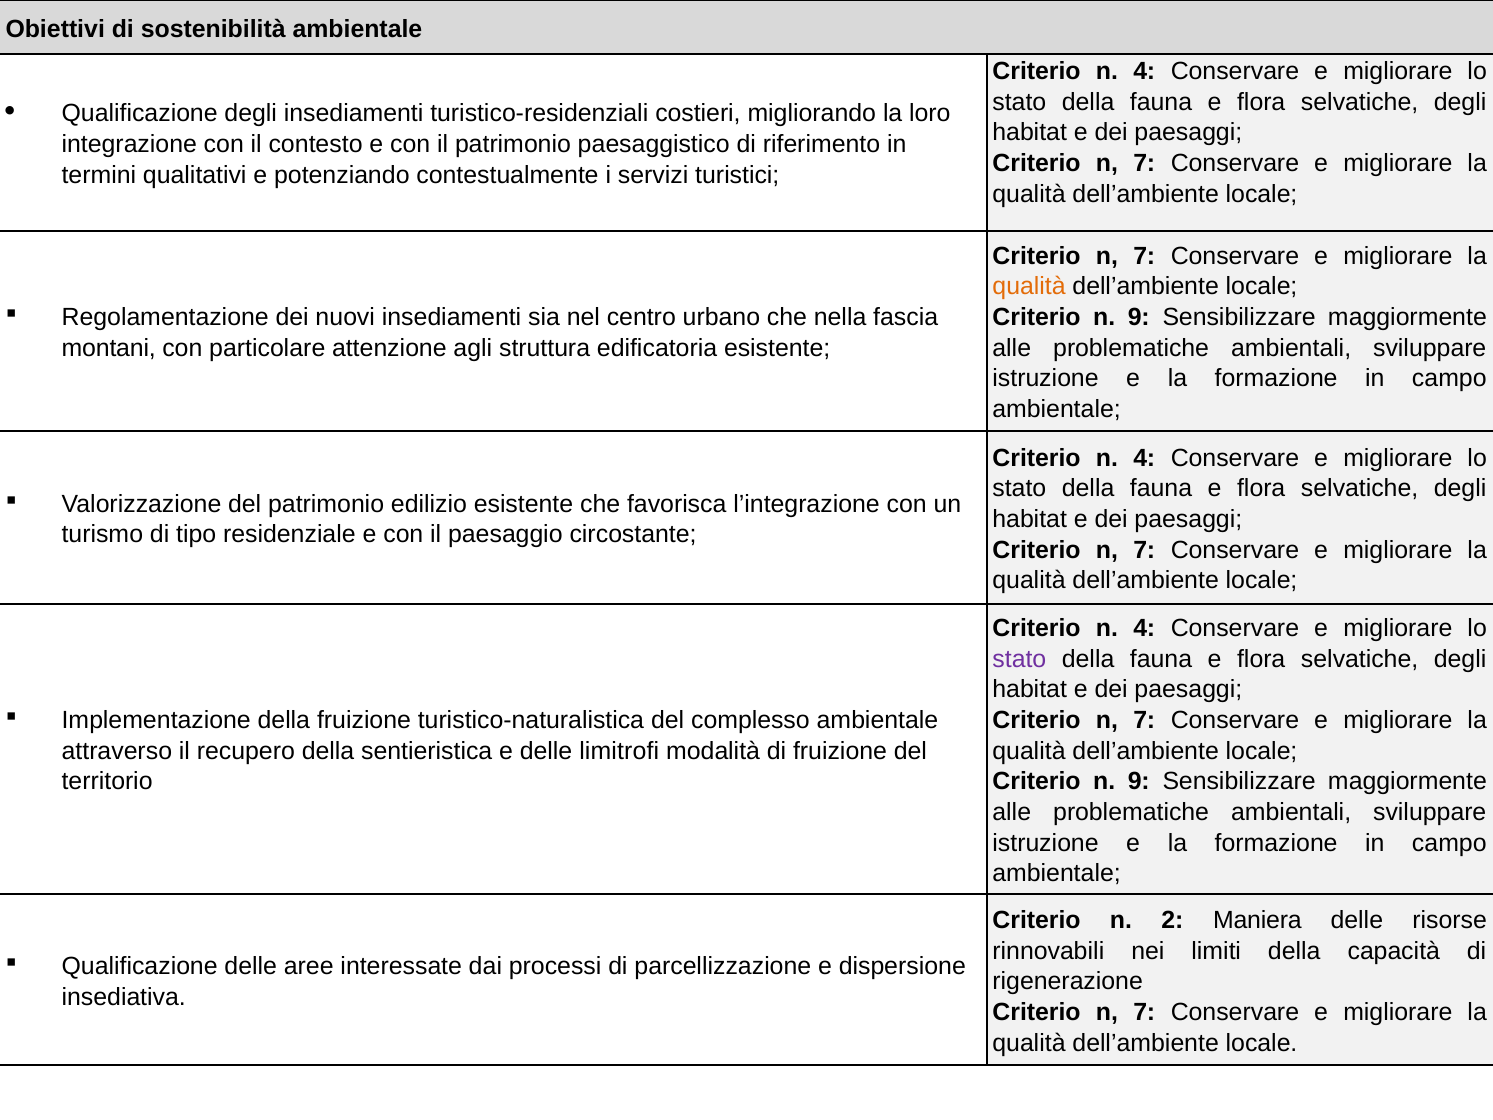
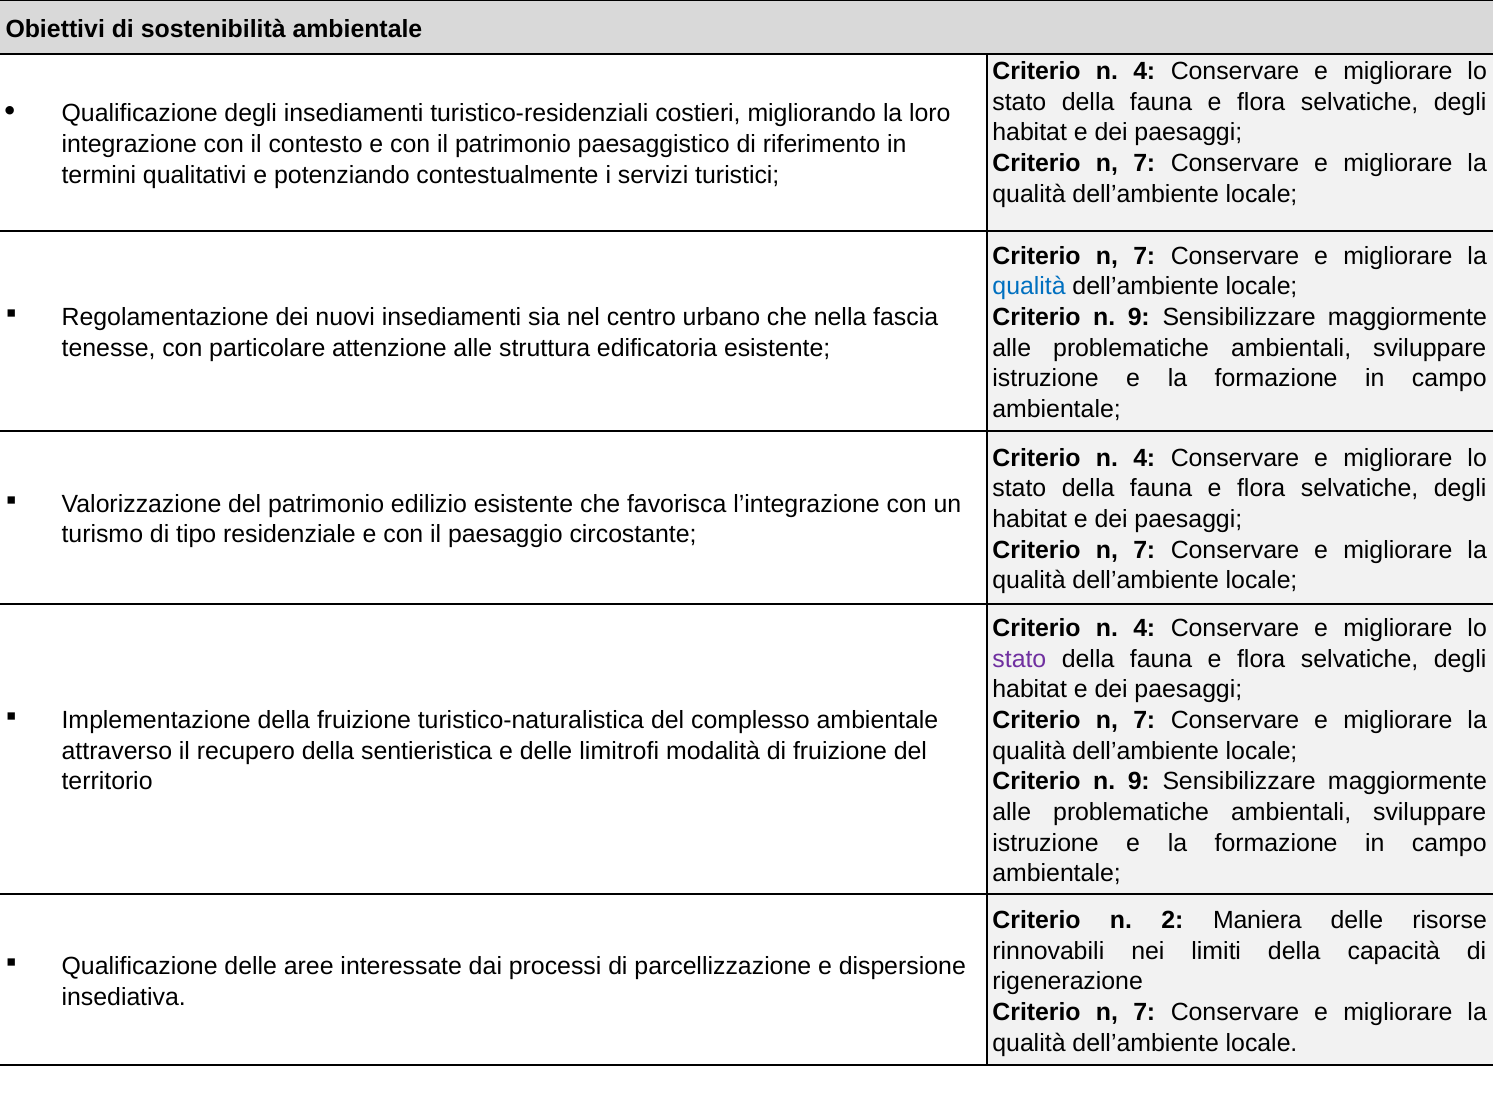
qualità at (1029, 287) colour: orange -> blue
montani: montani -> tenesse
attenzione agli: agli -> alle
